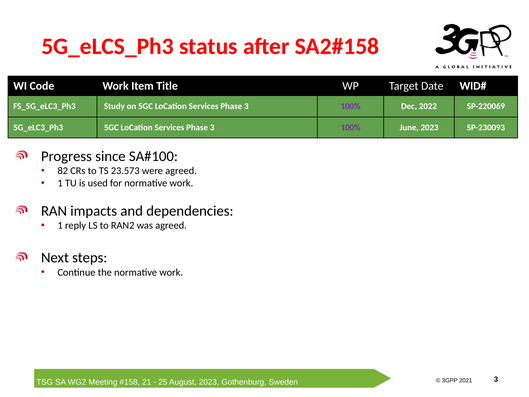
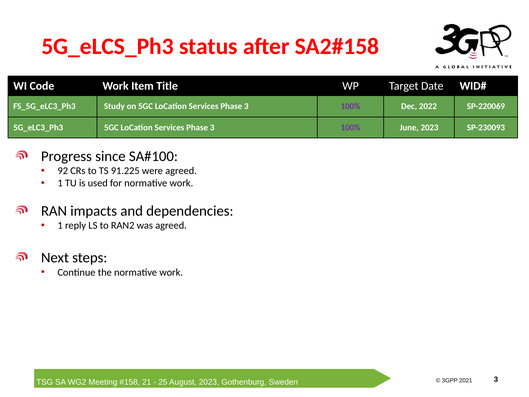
82: 82 -> 92
23.573: 23.573 -> 91.225
